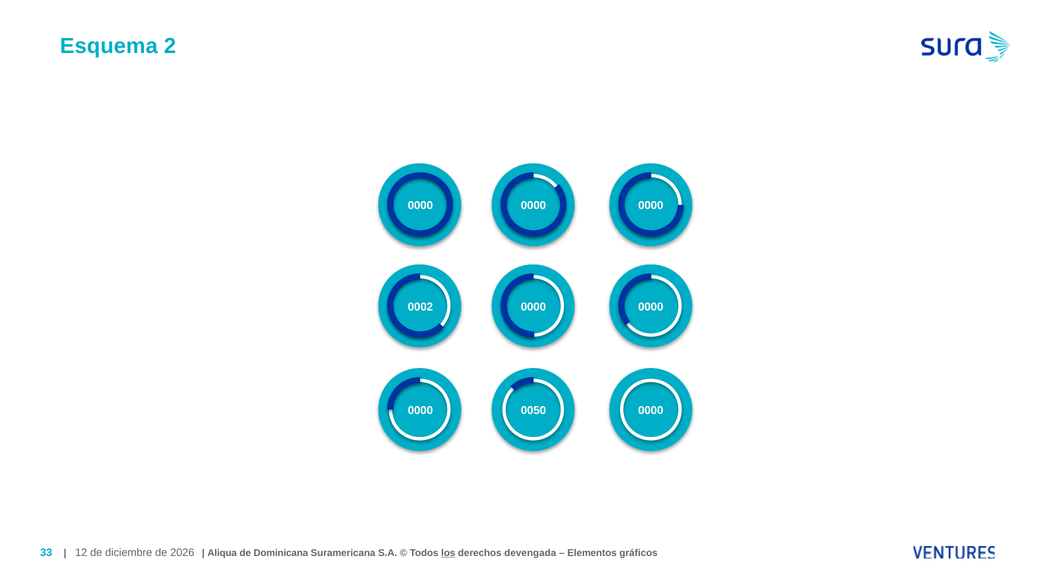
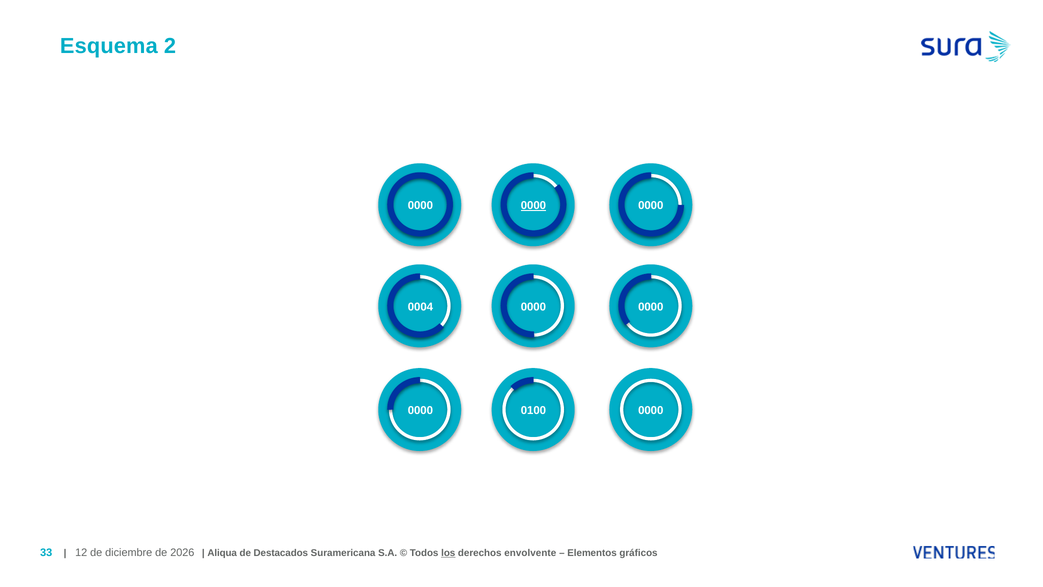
0000 at (533, 205) underline: none -> present
0002: 0002 -> 0004
0050: 0050 -> 0100
Dominicana: Dominicana -> Destacados
devengada: devengada -> envolvente
